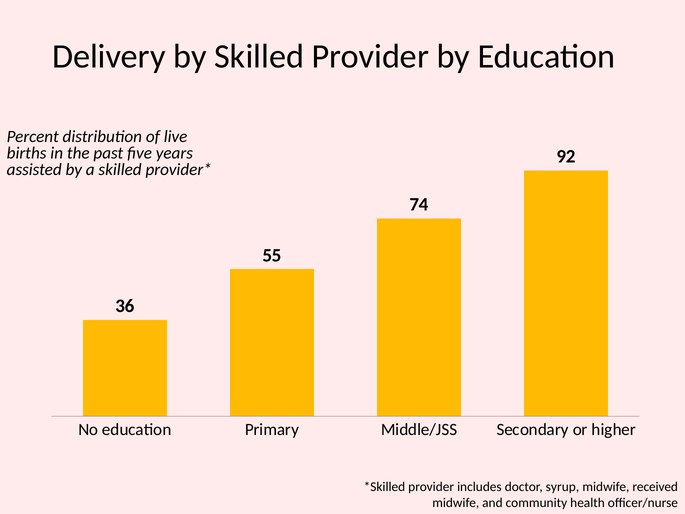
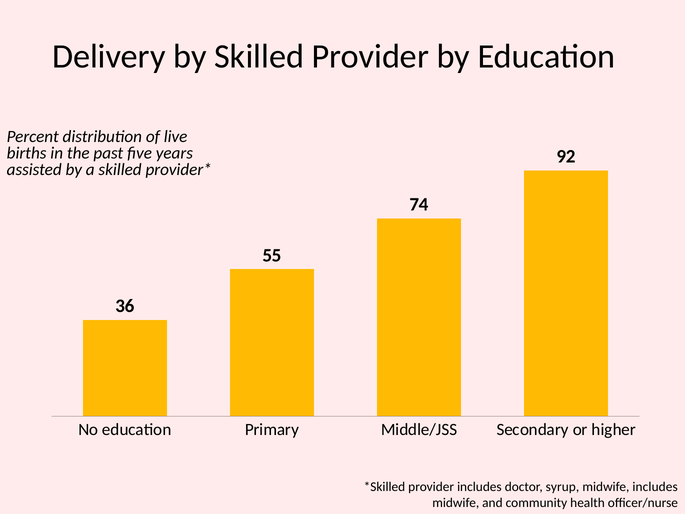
midwife received: received -> includes
